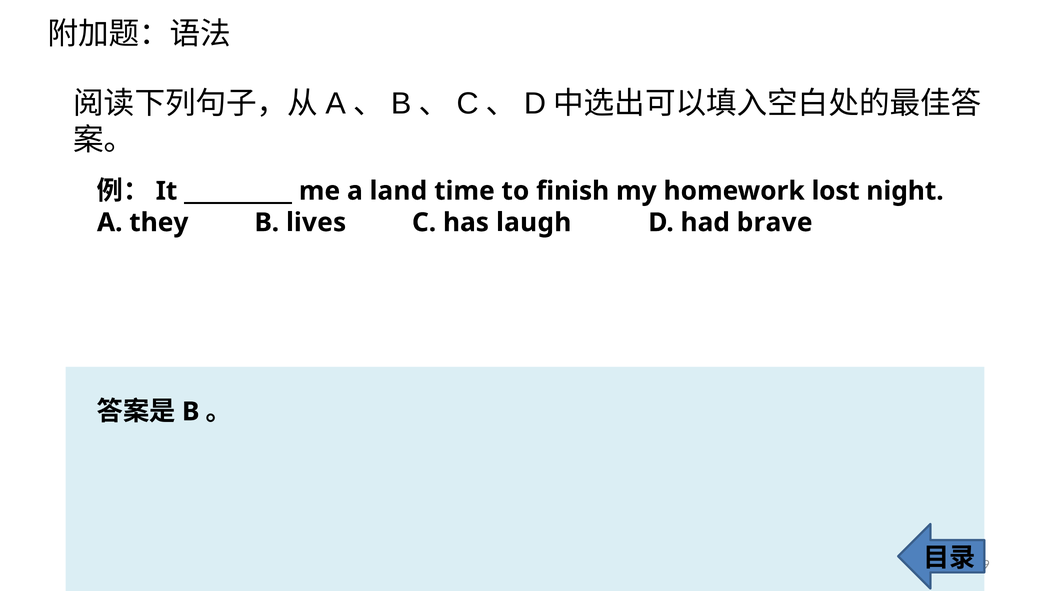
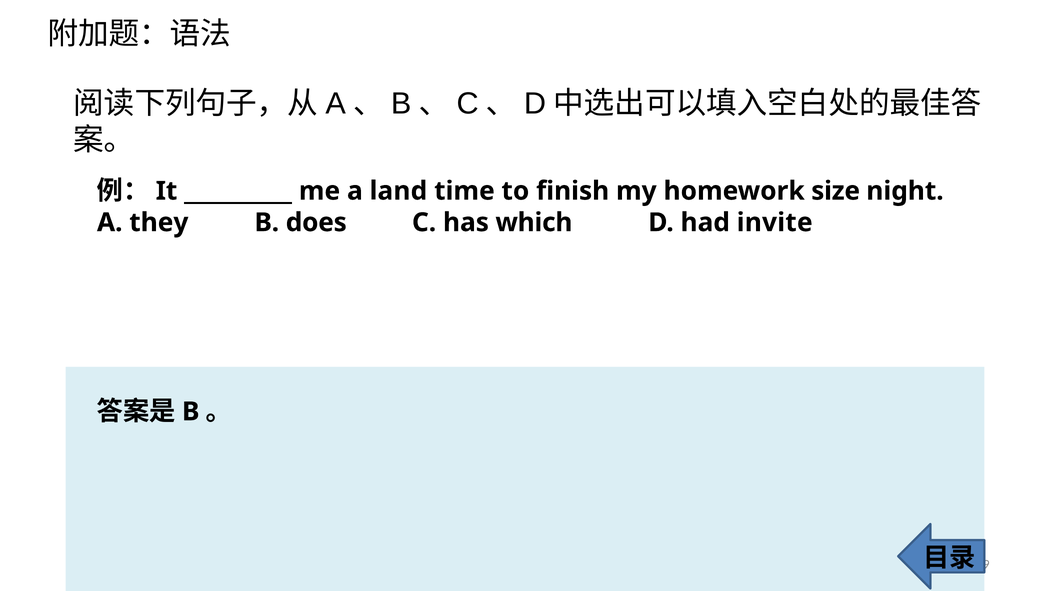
lost: lost -> size
lives: lives -> does
laugh: laugh -> which
brave: brave -> invite
